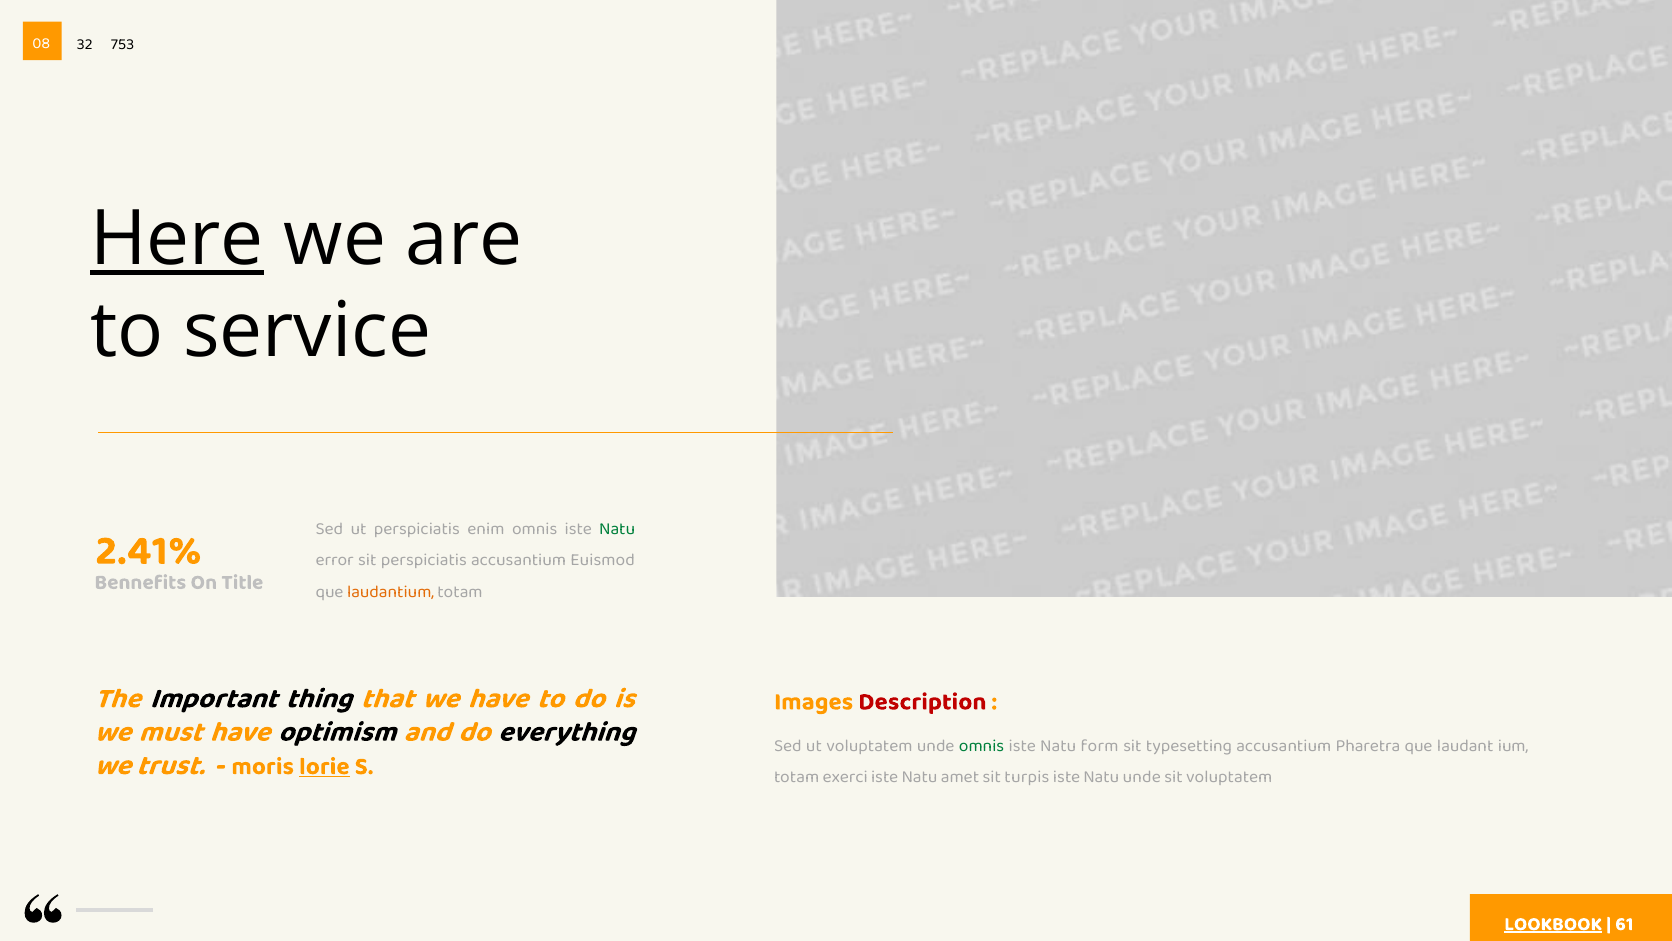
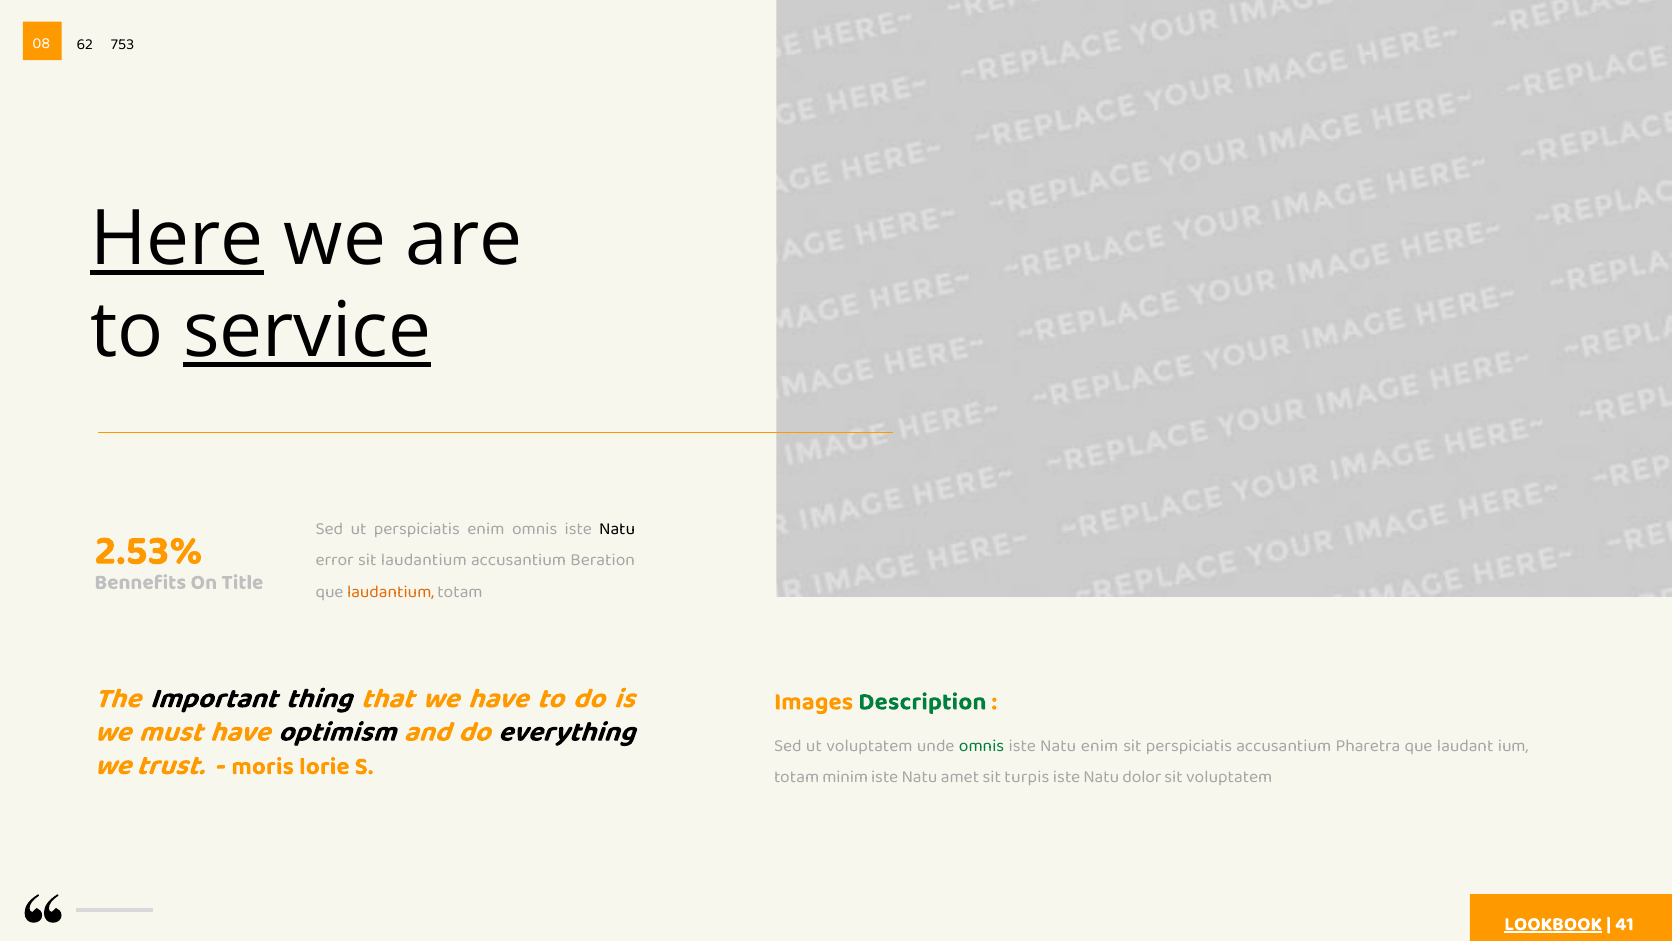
32: 32 -> 62
service underline: none -> present
Natu at (617, 528) colour: green -> black
2.41%: 2.41% -> 2.53%
sit perspiciatis: perspiciatis -> laudantium
Euismod: Euismod -> Beration
Description colour: red -> green
Natu form: form -> enim
sit typesetting: typesetting -> perspiciatis
lorie underline: present -> none
exerci: exerci -> minim
Natu unde: unde -> dolor
61: 61 -> 41
